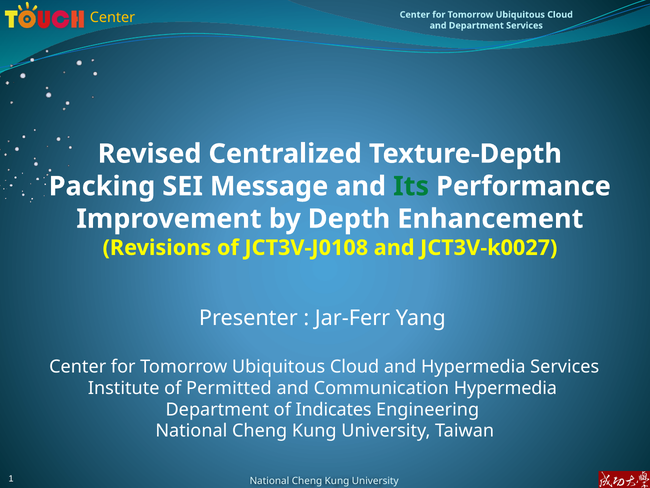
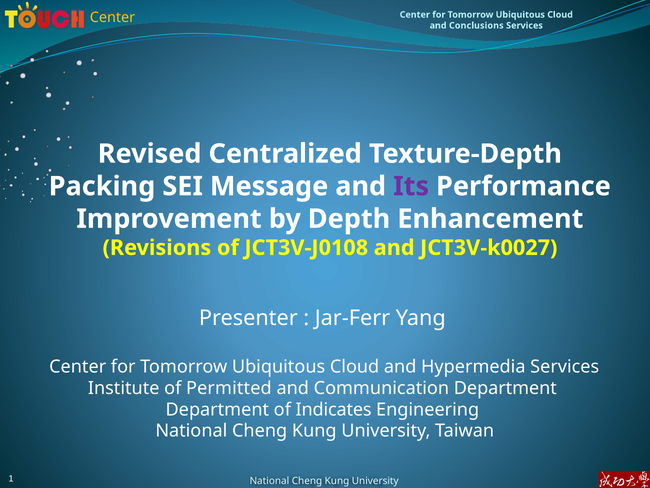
and Department: Department -> Conclusions
Its colour: green -> purple
Communication Hypermedia: Hypermedia -> Department
